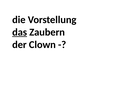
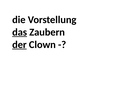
der underline: none -> present
